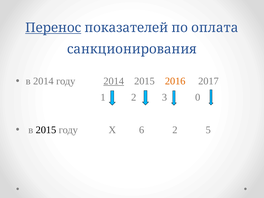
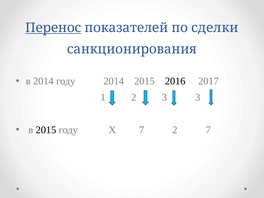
оплата: оплата -> сделки
2014 at (114, 81) underline: present -> none
2016 colour: orange -> black
3 0: 0 -> 3
Х 6: 6 -> 7
2 5: 5 -> 7
